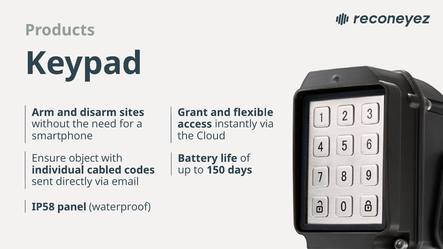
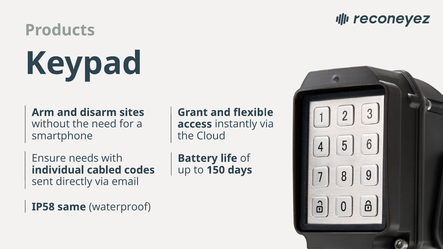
object: object -> needs
panel: panel -> same
